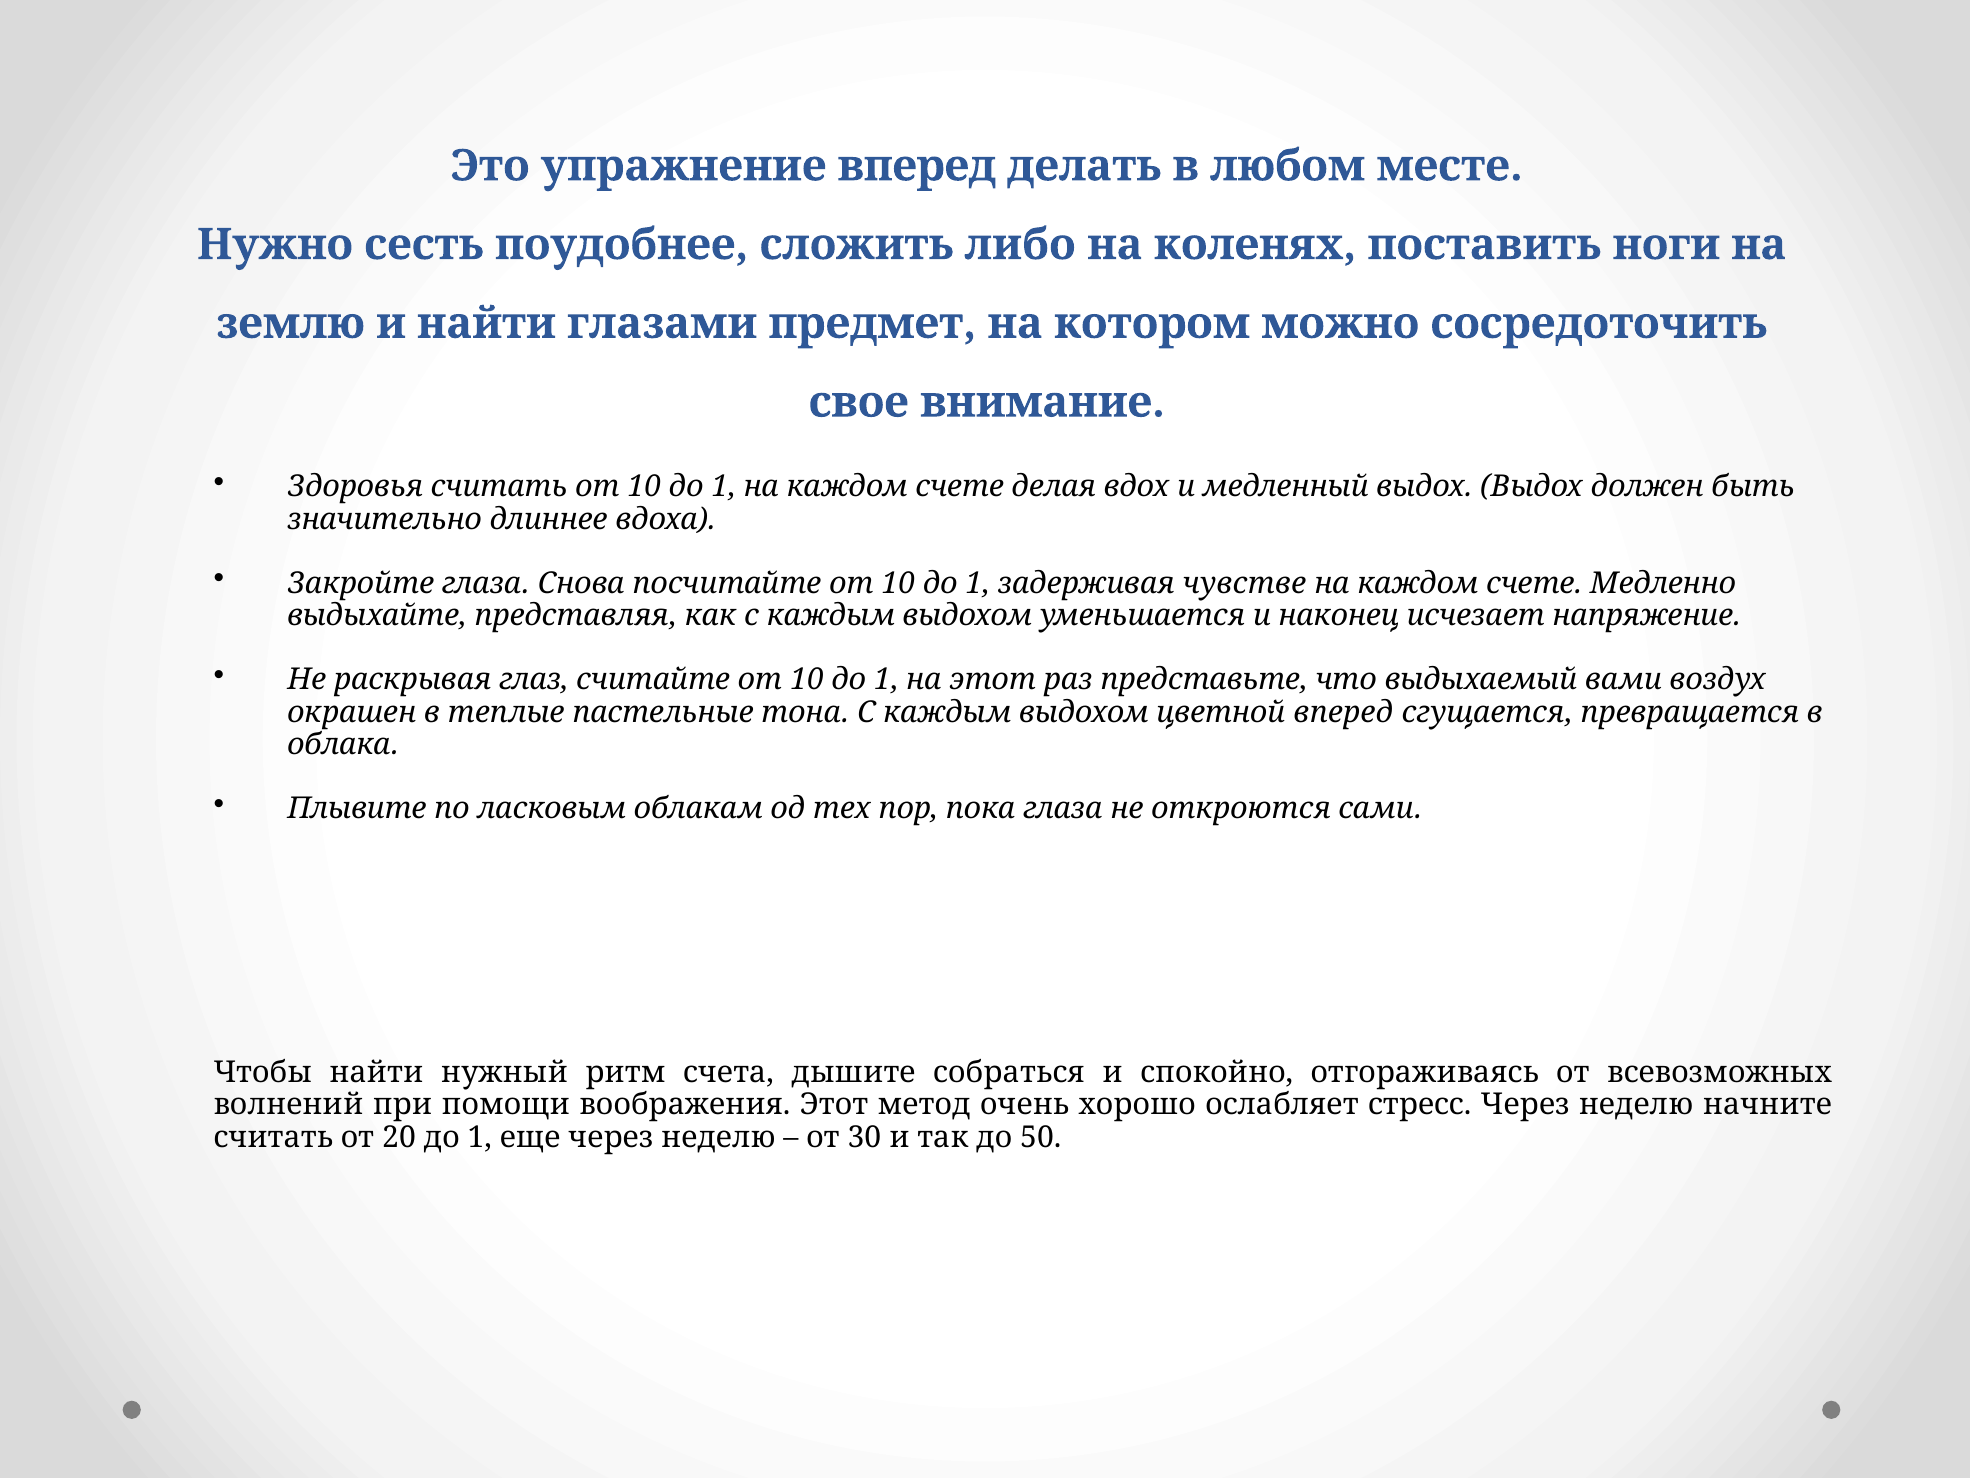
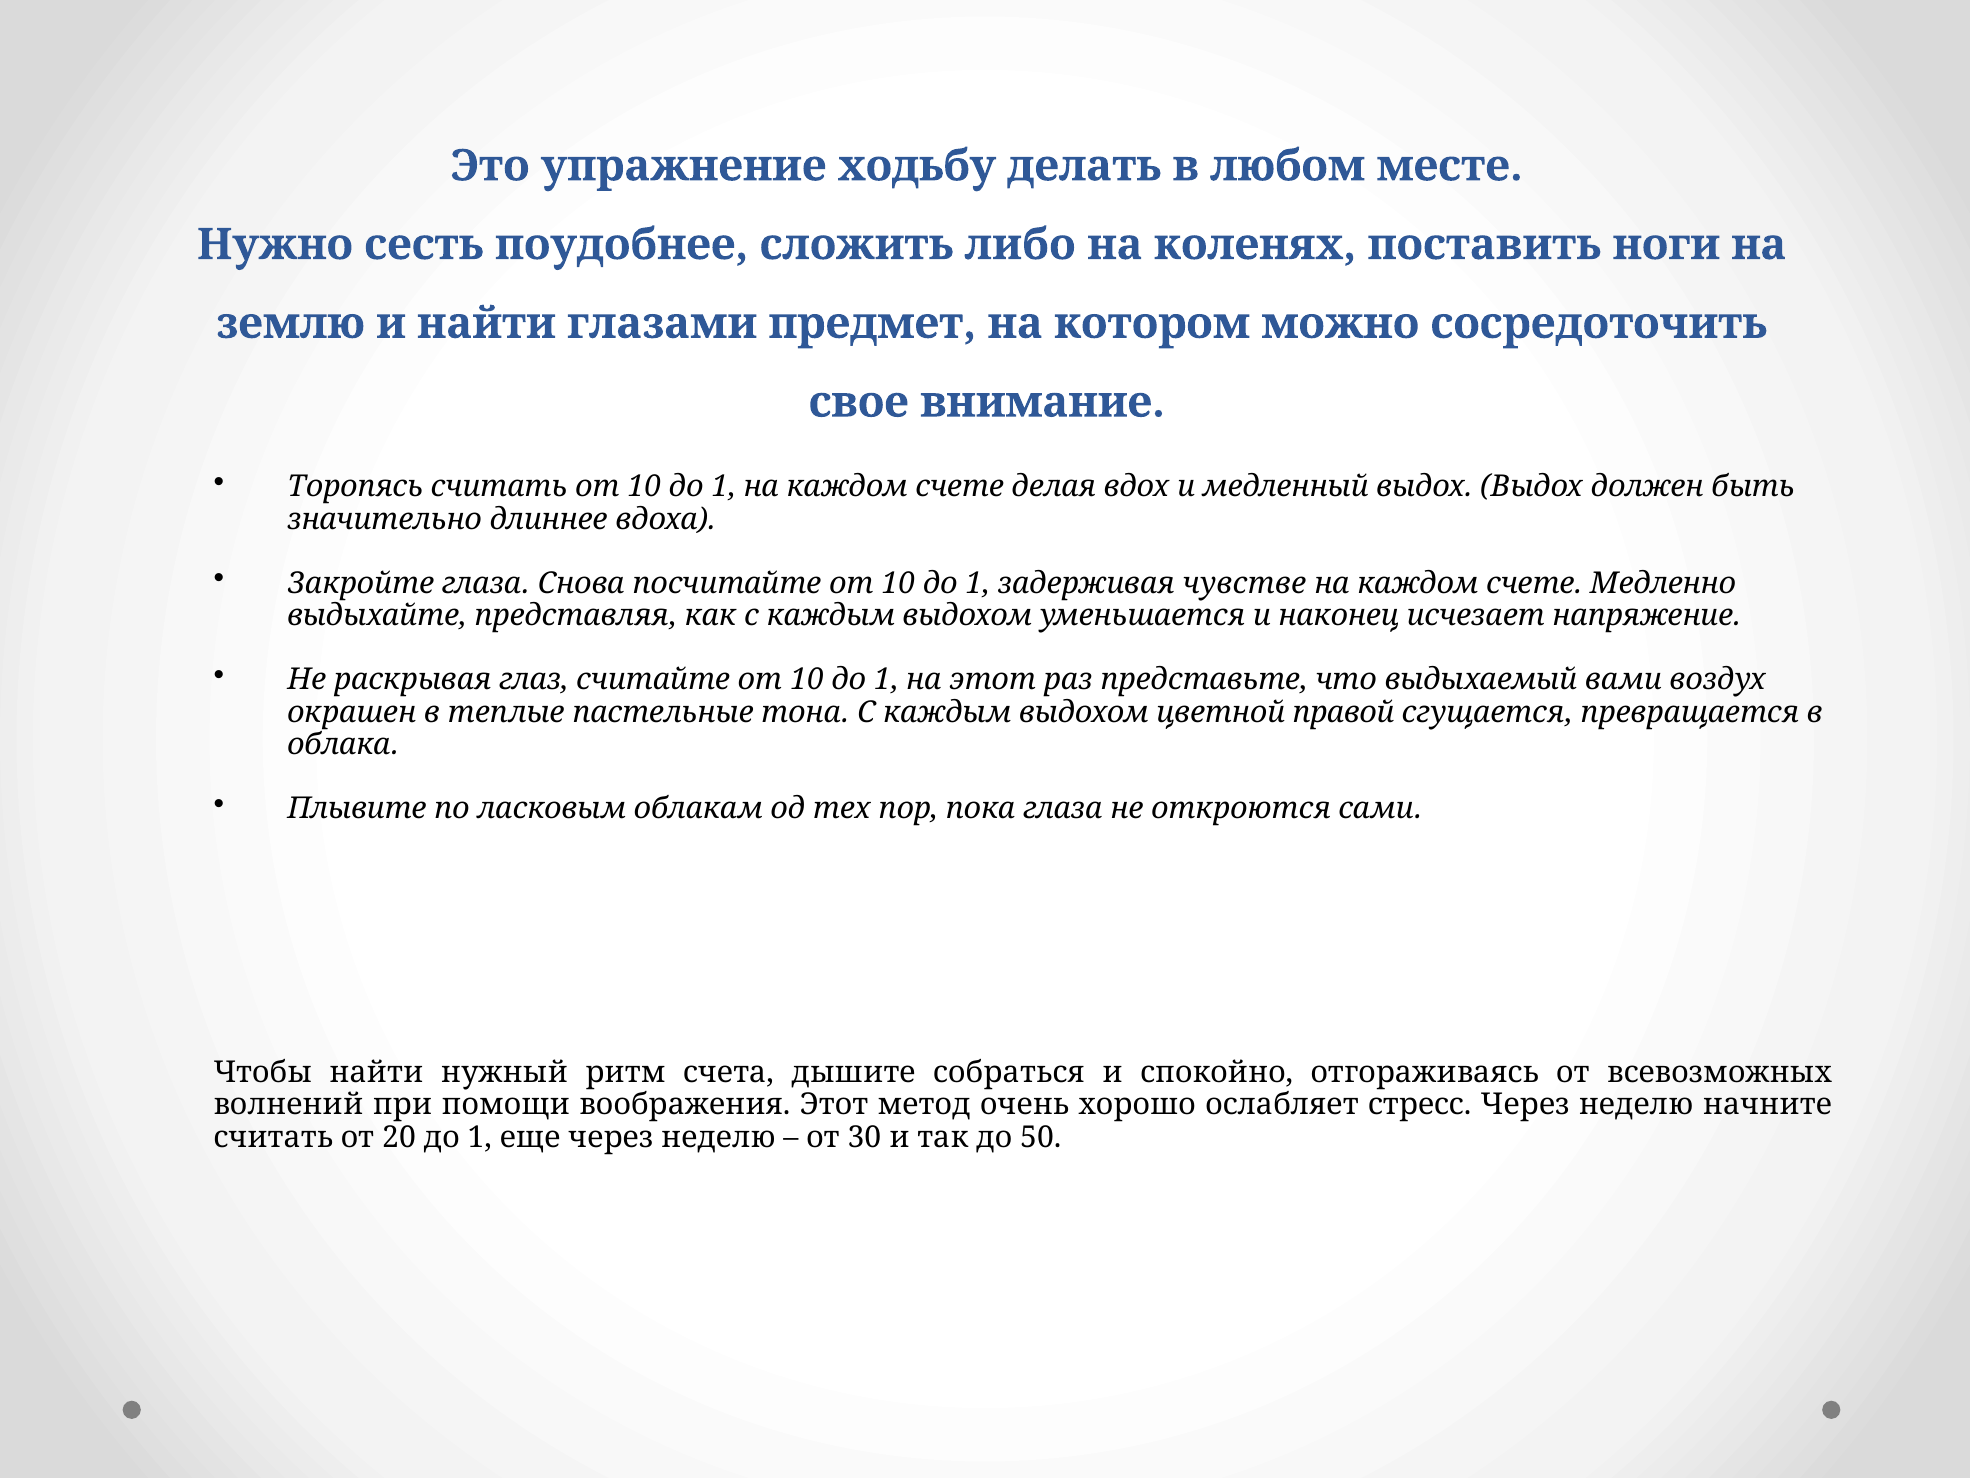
упражнение вперед: вперед -> ходьбу
Здоровья: Здоровья -> Торопясь
цветной вперед: вперед -> правой
